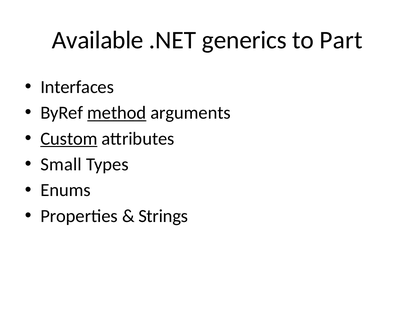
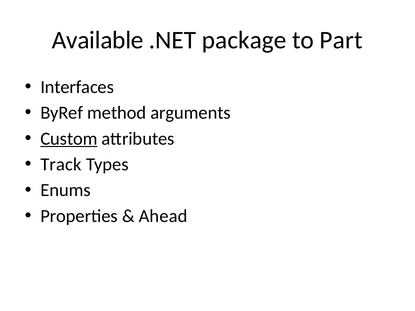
generics: generics -> package
method underline: present -> none
Small: Small -> Track
Strings: Strings -> Ahead
